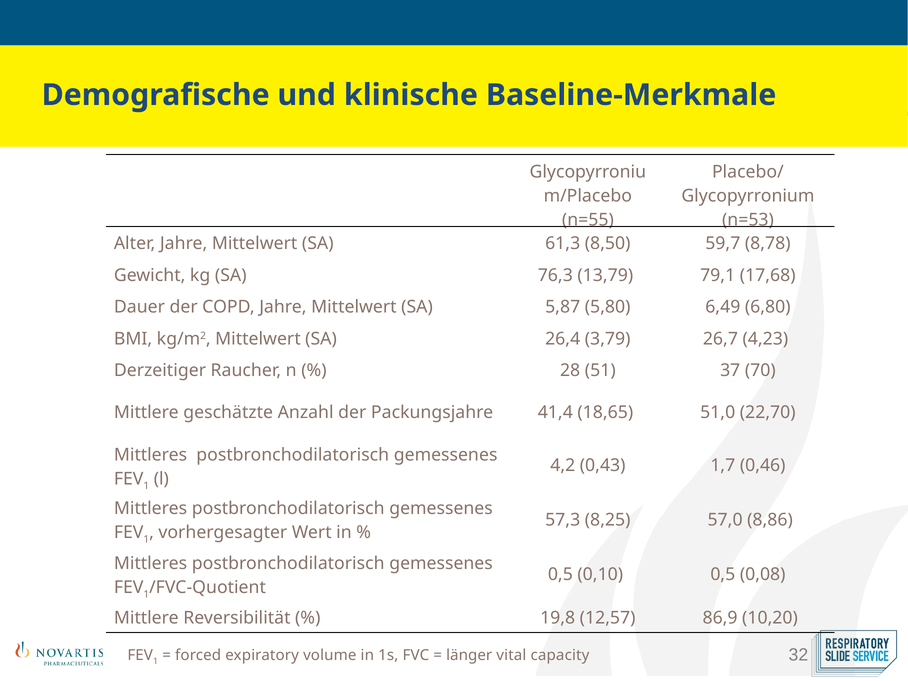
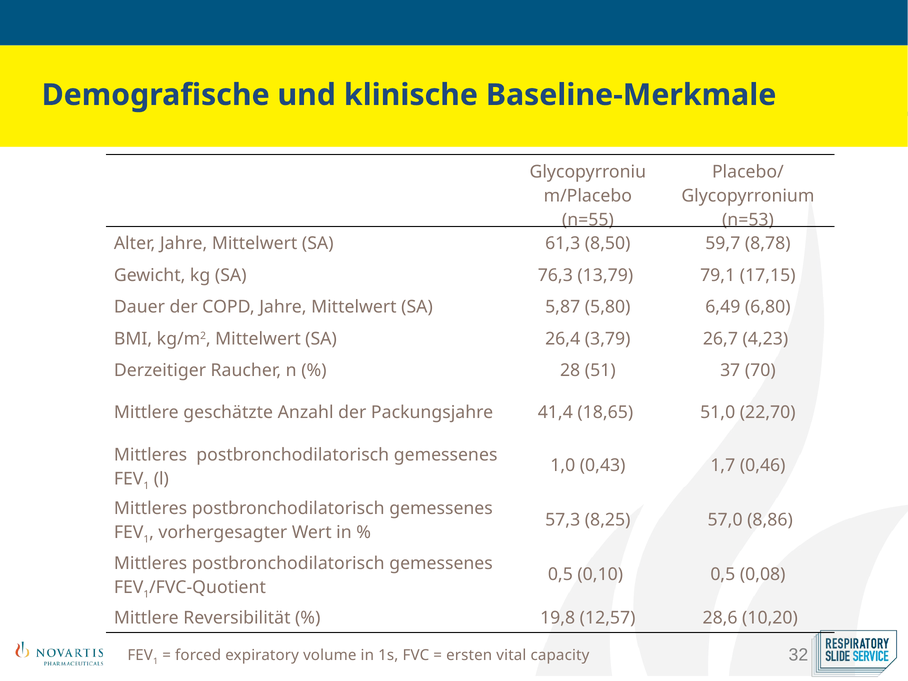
17,68: 17,68 -> 17,15
4,2: 4,2 -> 1,0
86,9: 86,9 -> 28,6
länger: länger -> ersten
